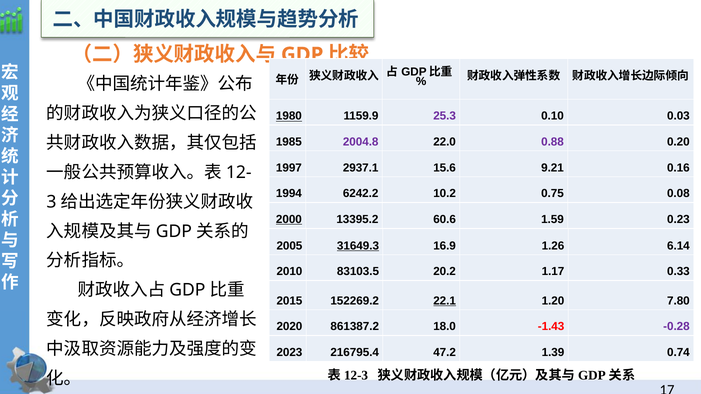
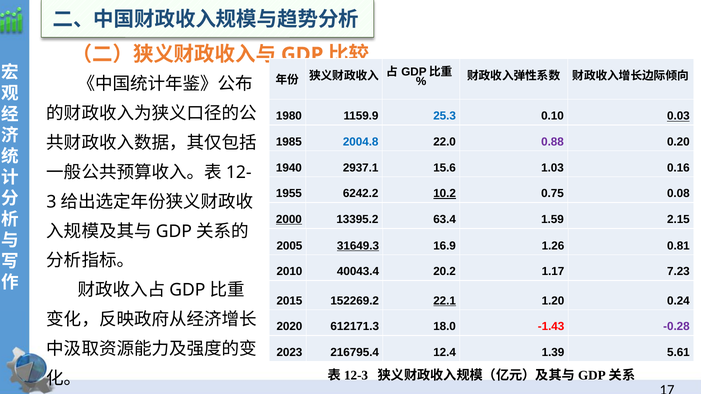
1980 underline: present -> none
25.3 colour: purple -> blue
0.03 underline: none -> present
2004.8 colour: purple -> blue
1997: 1997 -> 1940
9.21: 9.21 -> 1.03
1994: 1994 -> 1955
10.2 underline: none -> present
60.6: 60.6 -> 63.4
0.23: 0.23 -> 2.15
6.14: 6.14 -> 0.81
83103.5: 83103.5 -> 40043.4
0.33: 0.33 -> 7.23
7.80: 7.80 -> 0.24
861387.2: 861387.2 -> 612171.3
47.2: 47.2 -> 12.4
0.74: 0.74 -> 5.61
